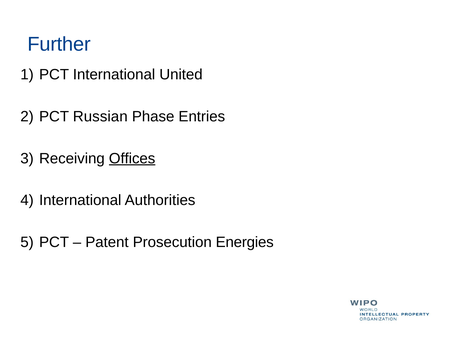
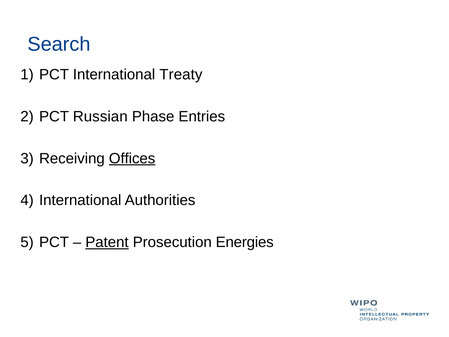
Further: Further -> Search
United: United -> Treaty
Patent underline: none -> present
